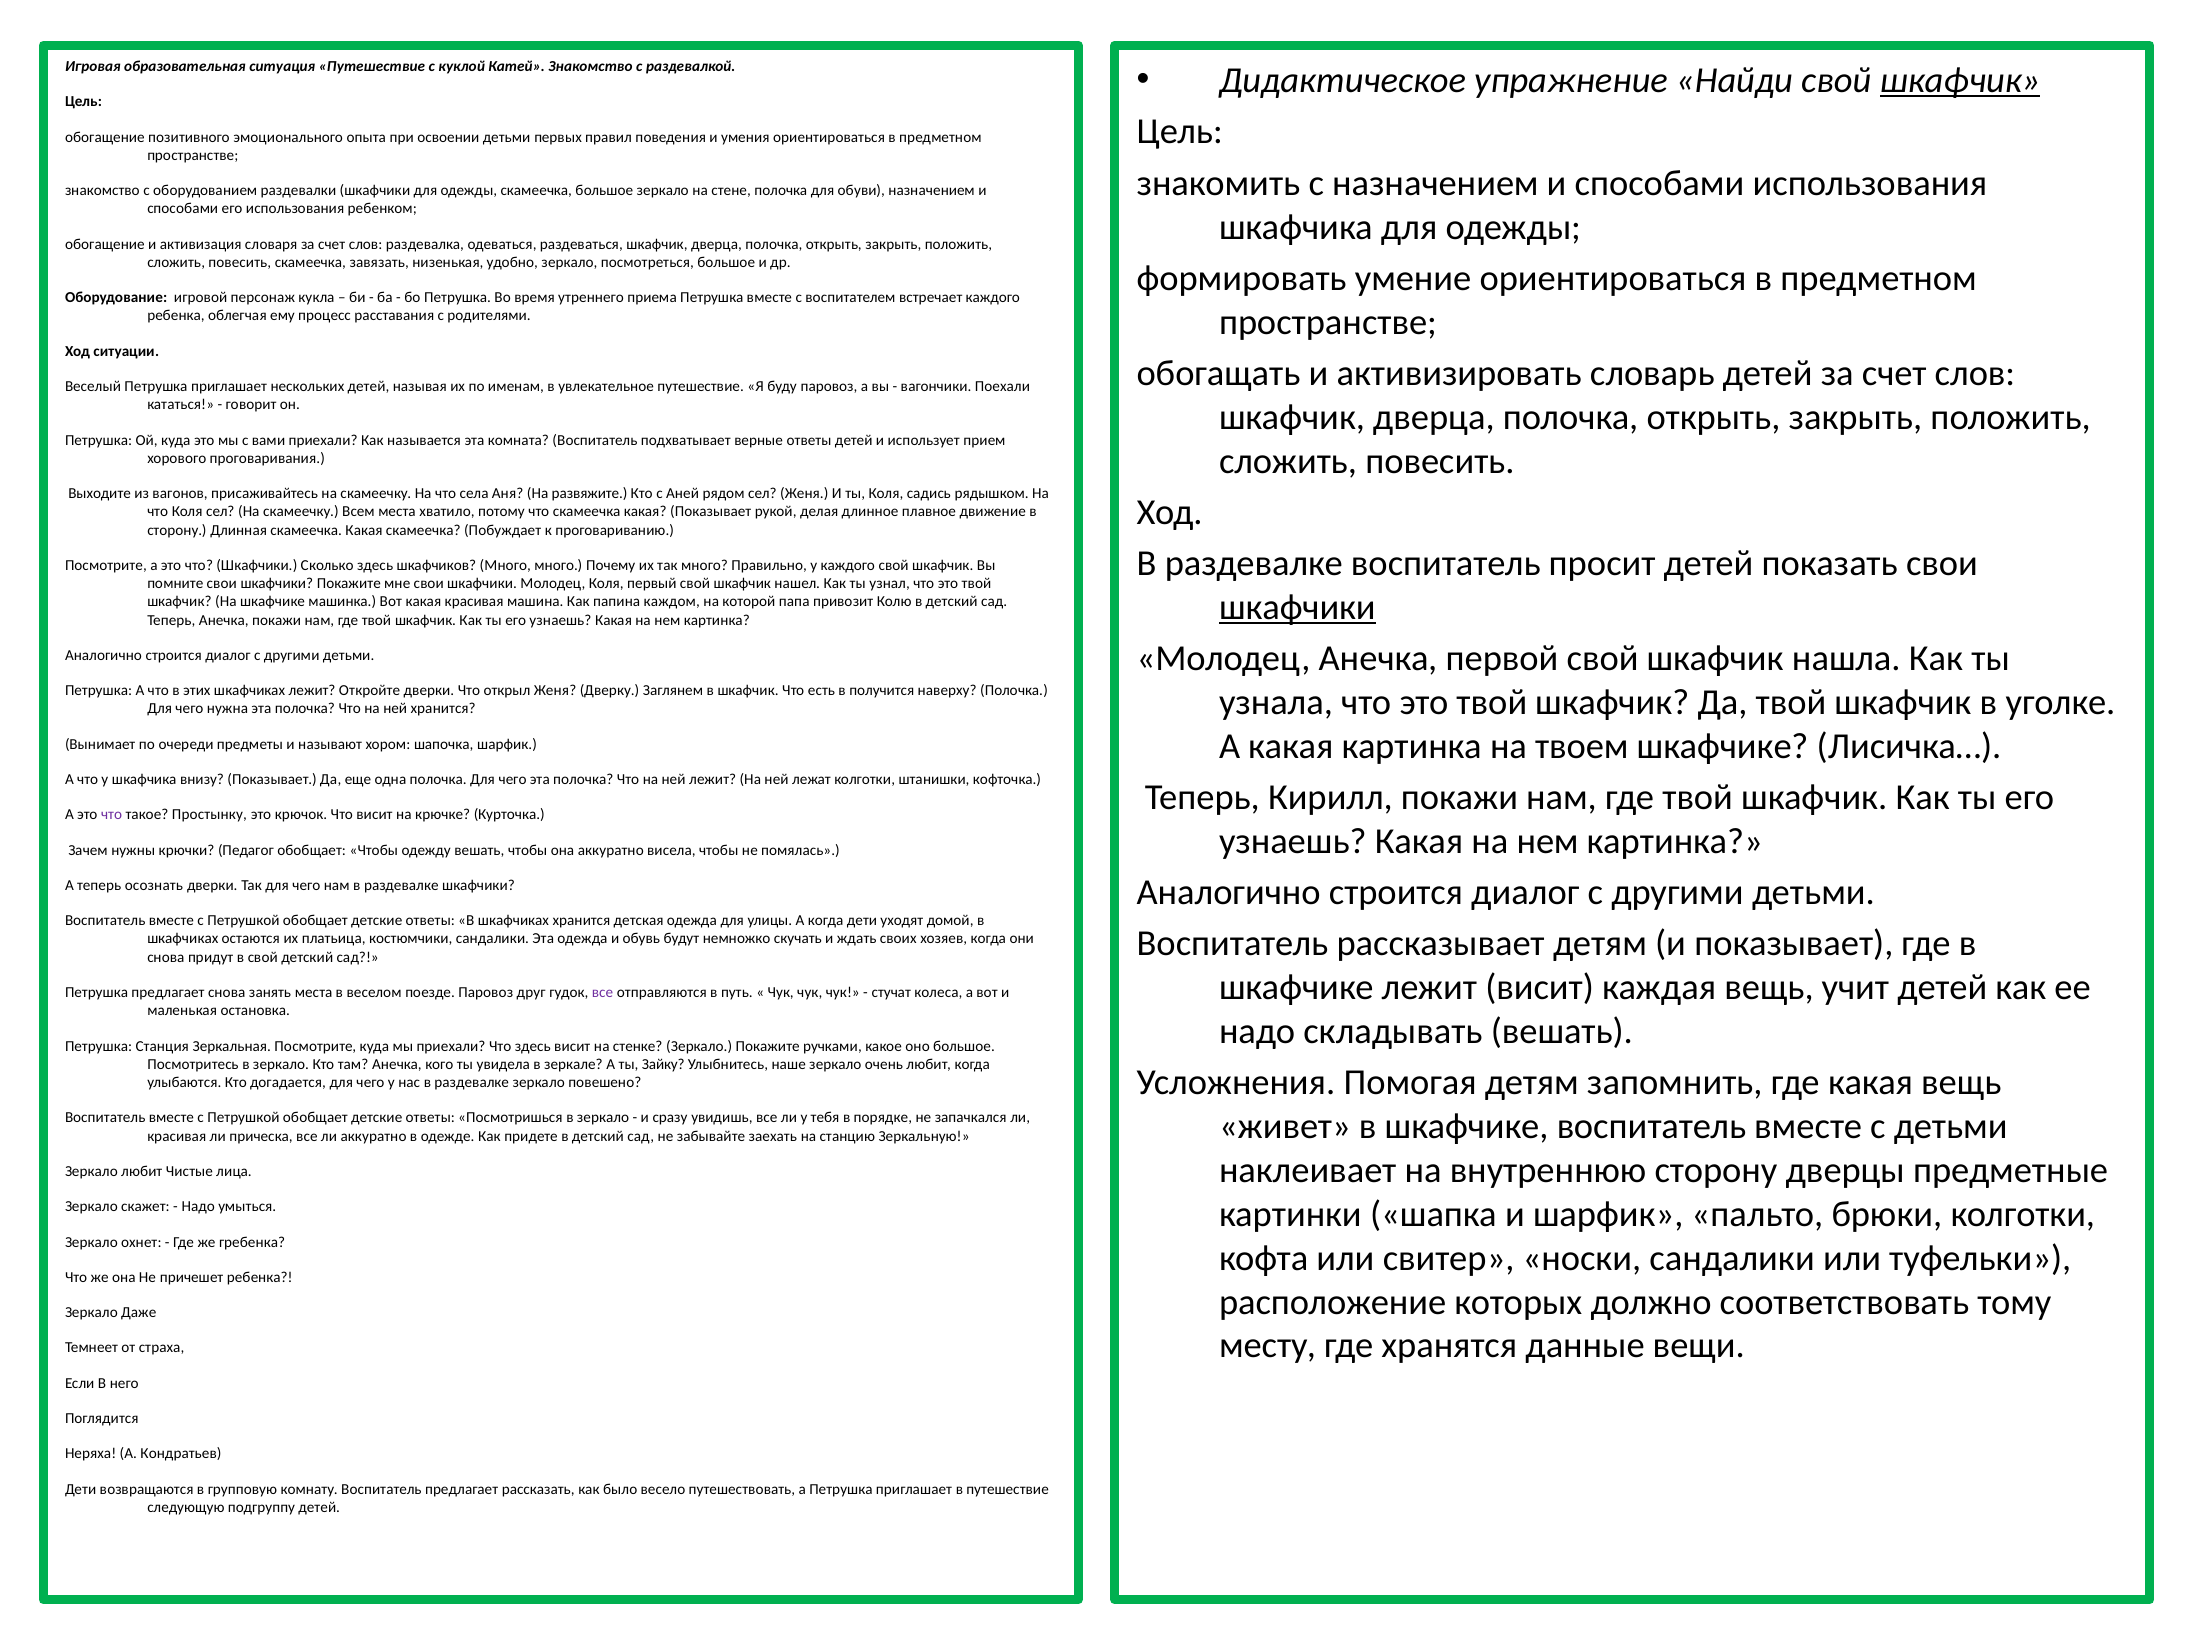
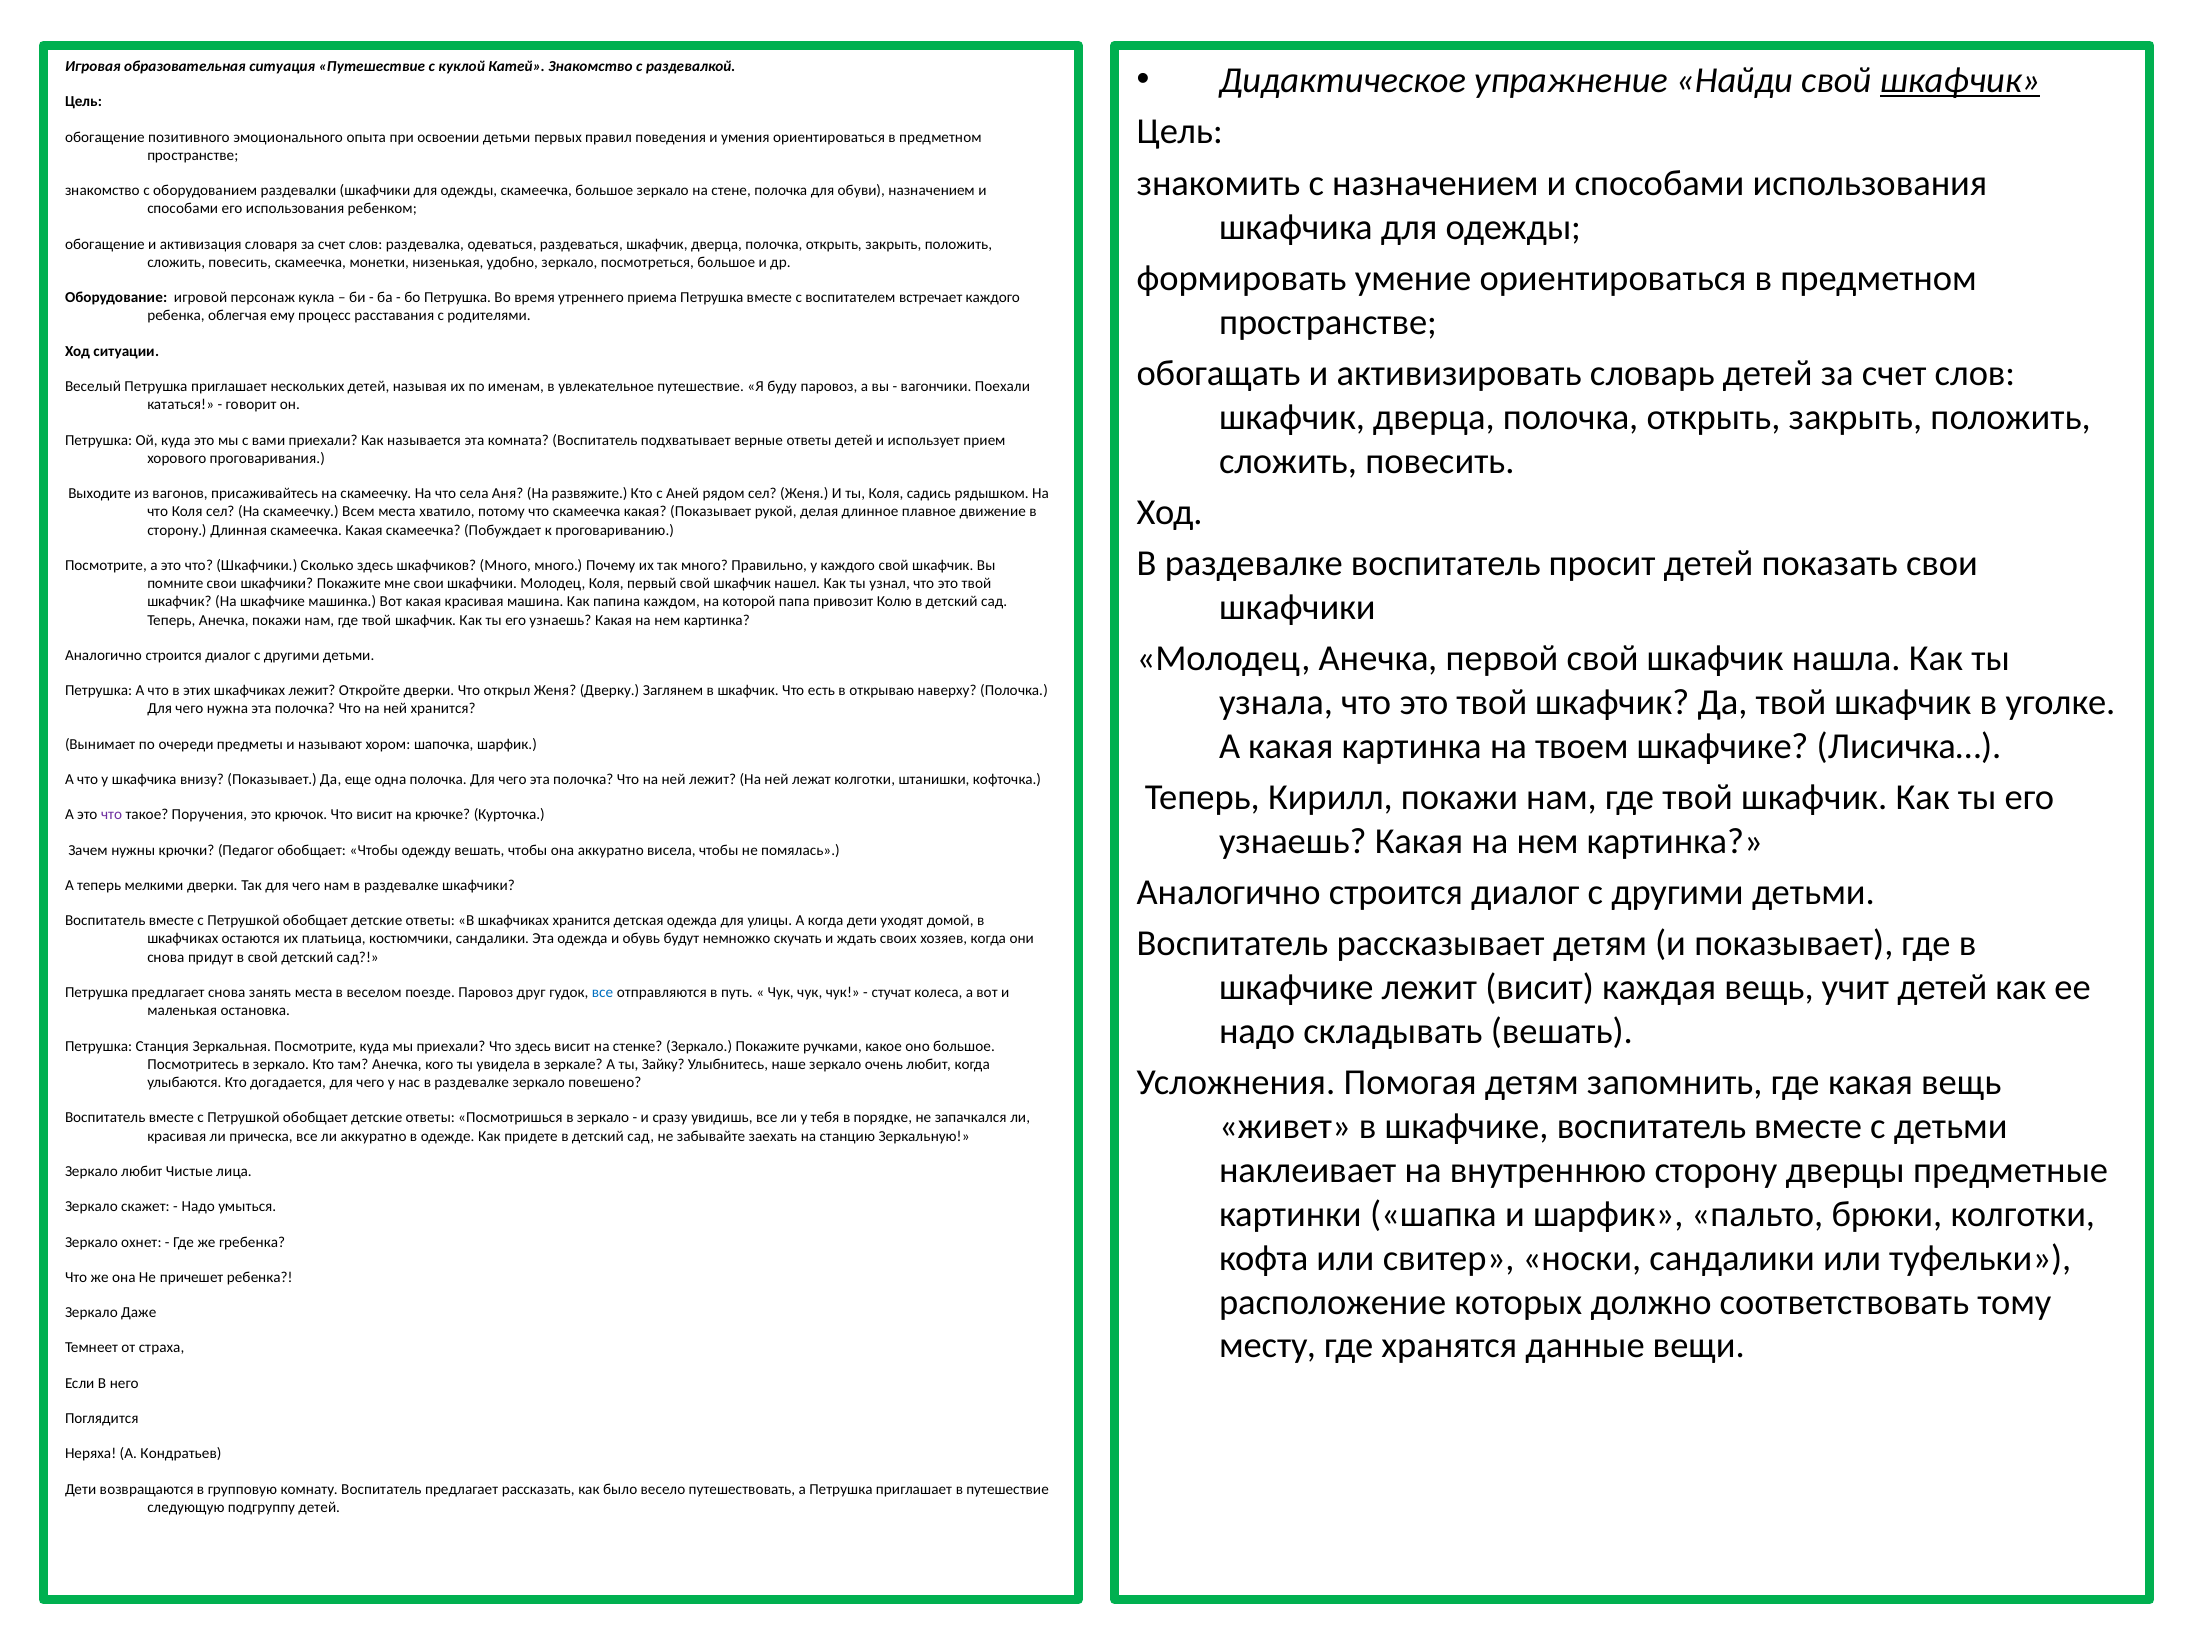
завязать: завязать -> монетки
шкафчики at (1297, 607) underline: present -> none
получится: получится -> открываю
Простынку: Простынку -> Поручения
осознать: осознать -> мелкими
все at (602, 992) colour: purple -> blue
